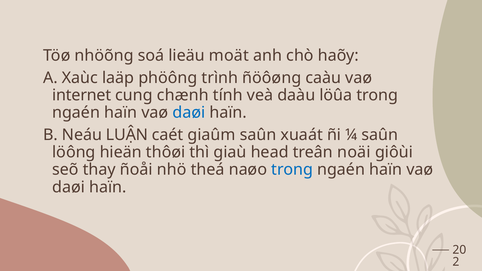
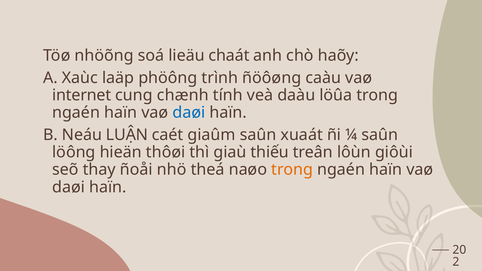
moät: moät -> chaát
head: head -> thiếu
noäi: noäi -> lôùn
trong at (292, 170) colour: blue -> orange
